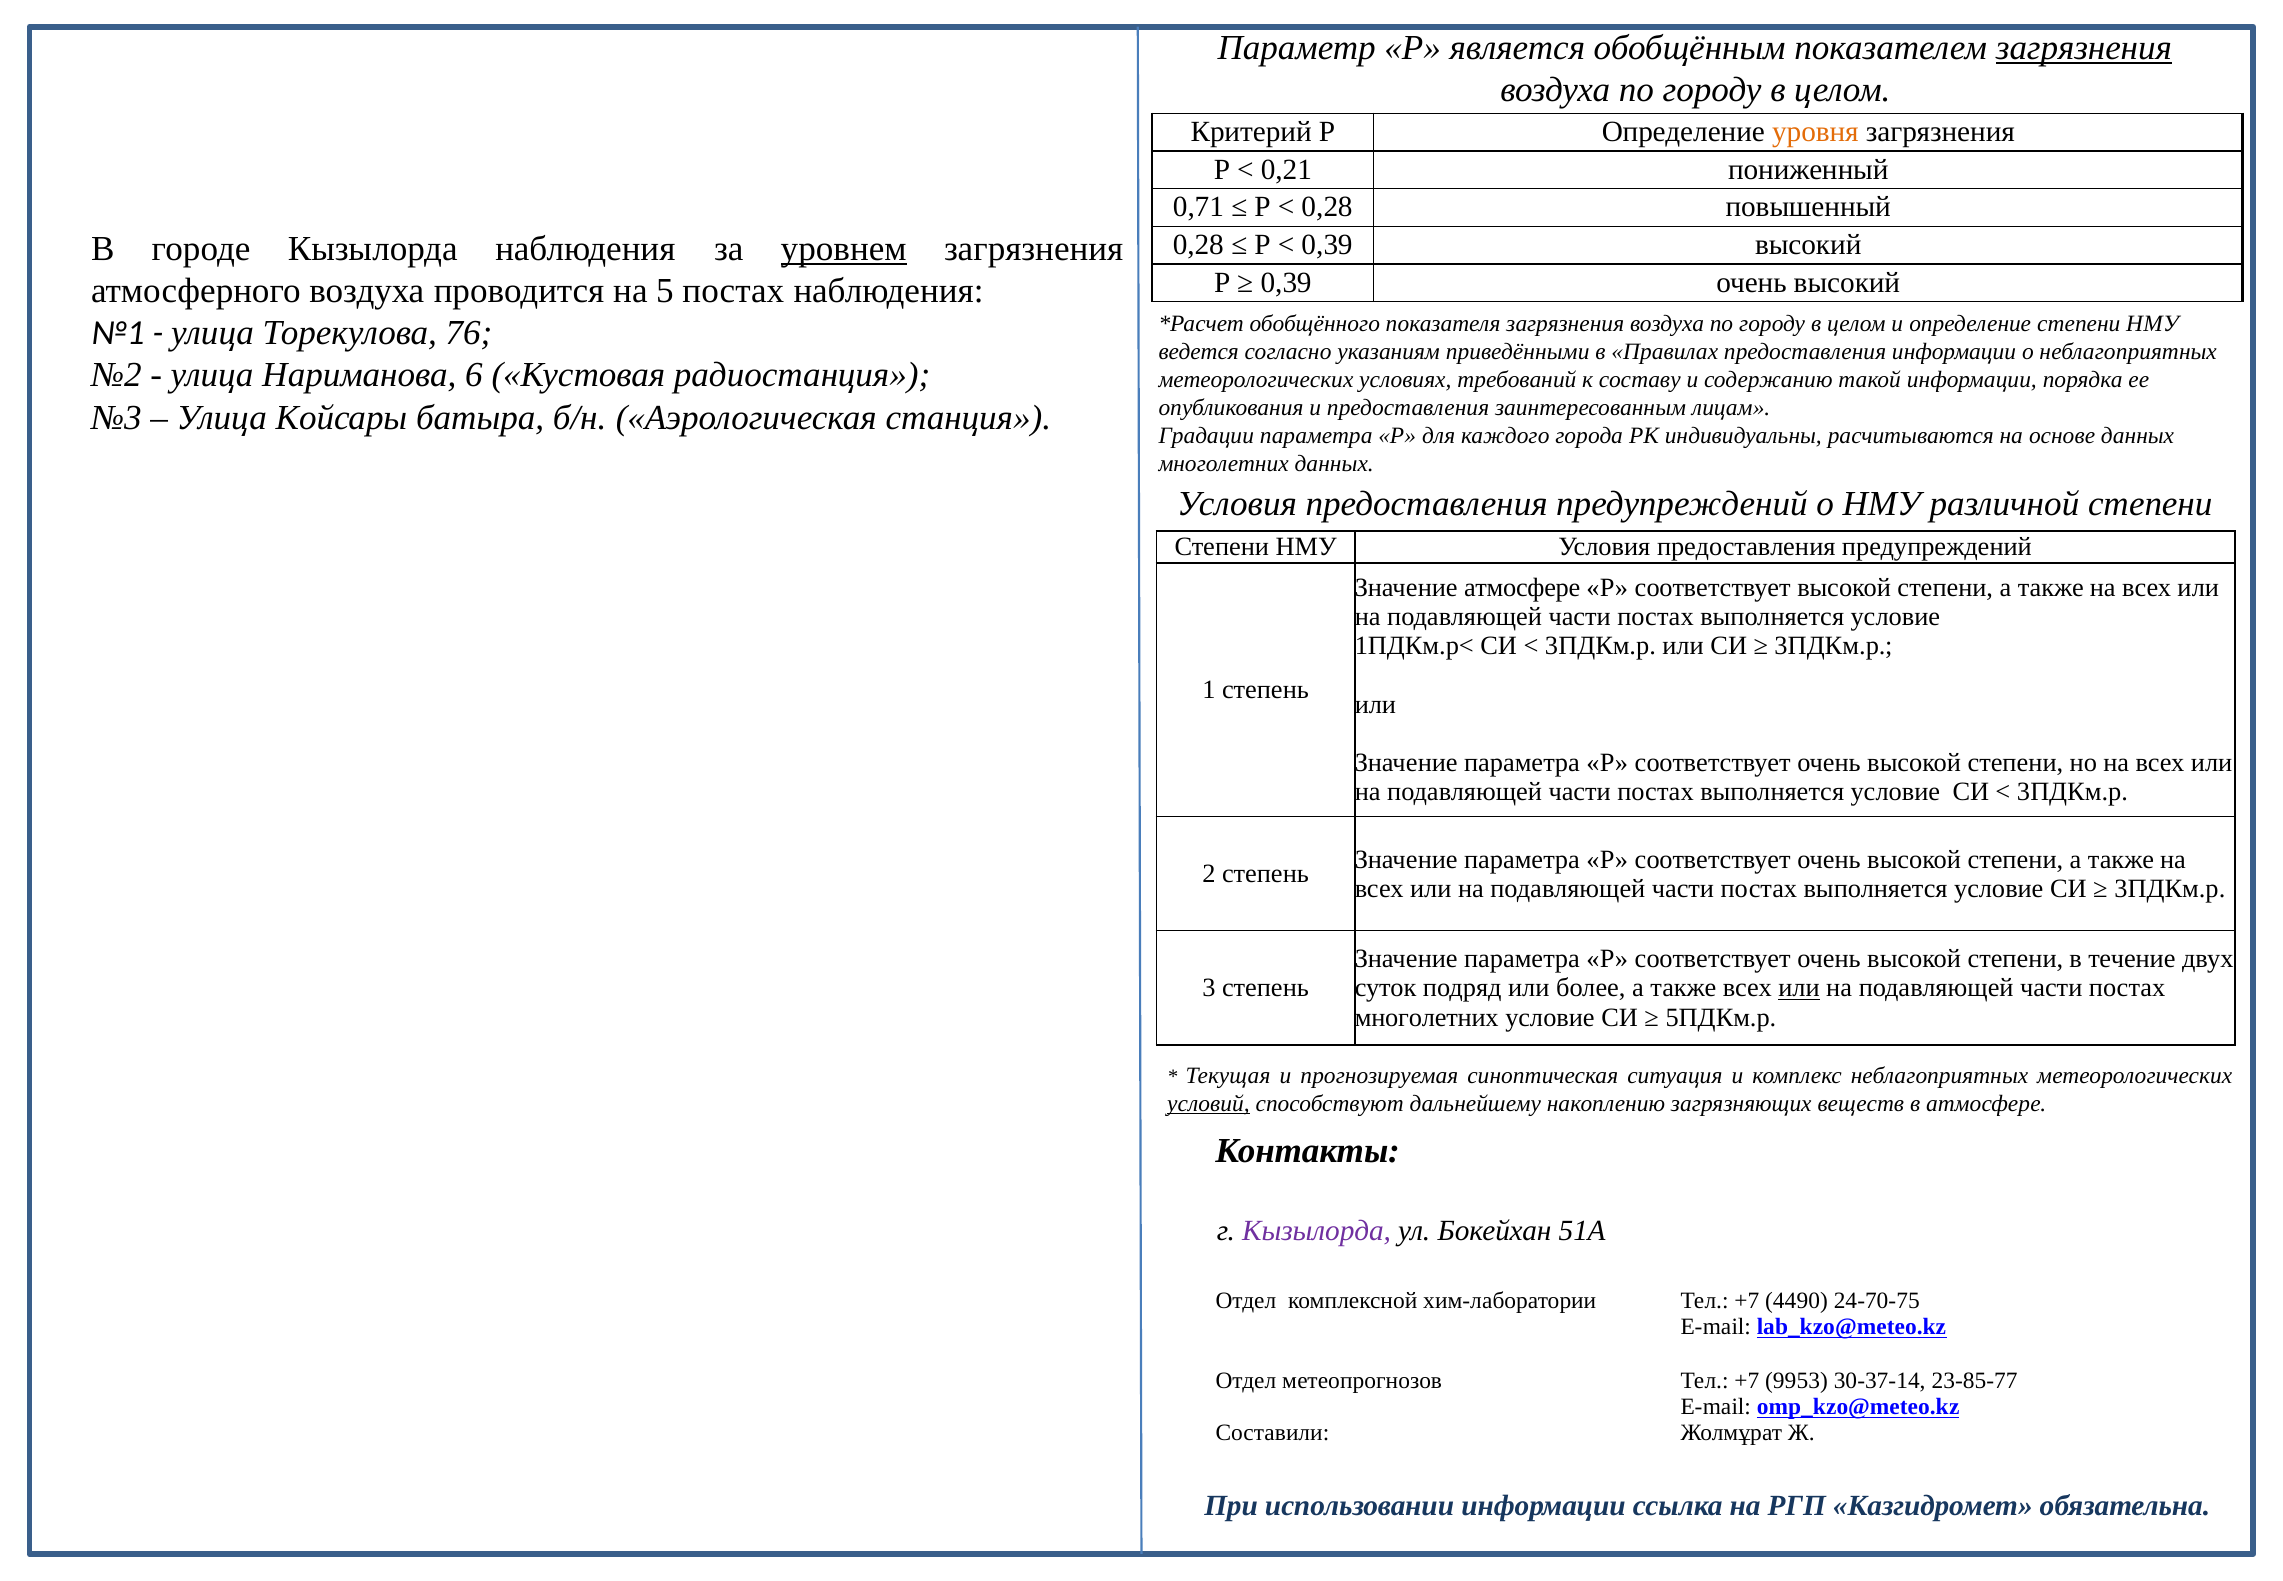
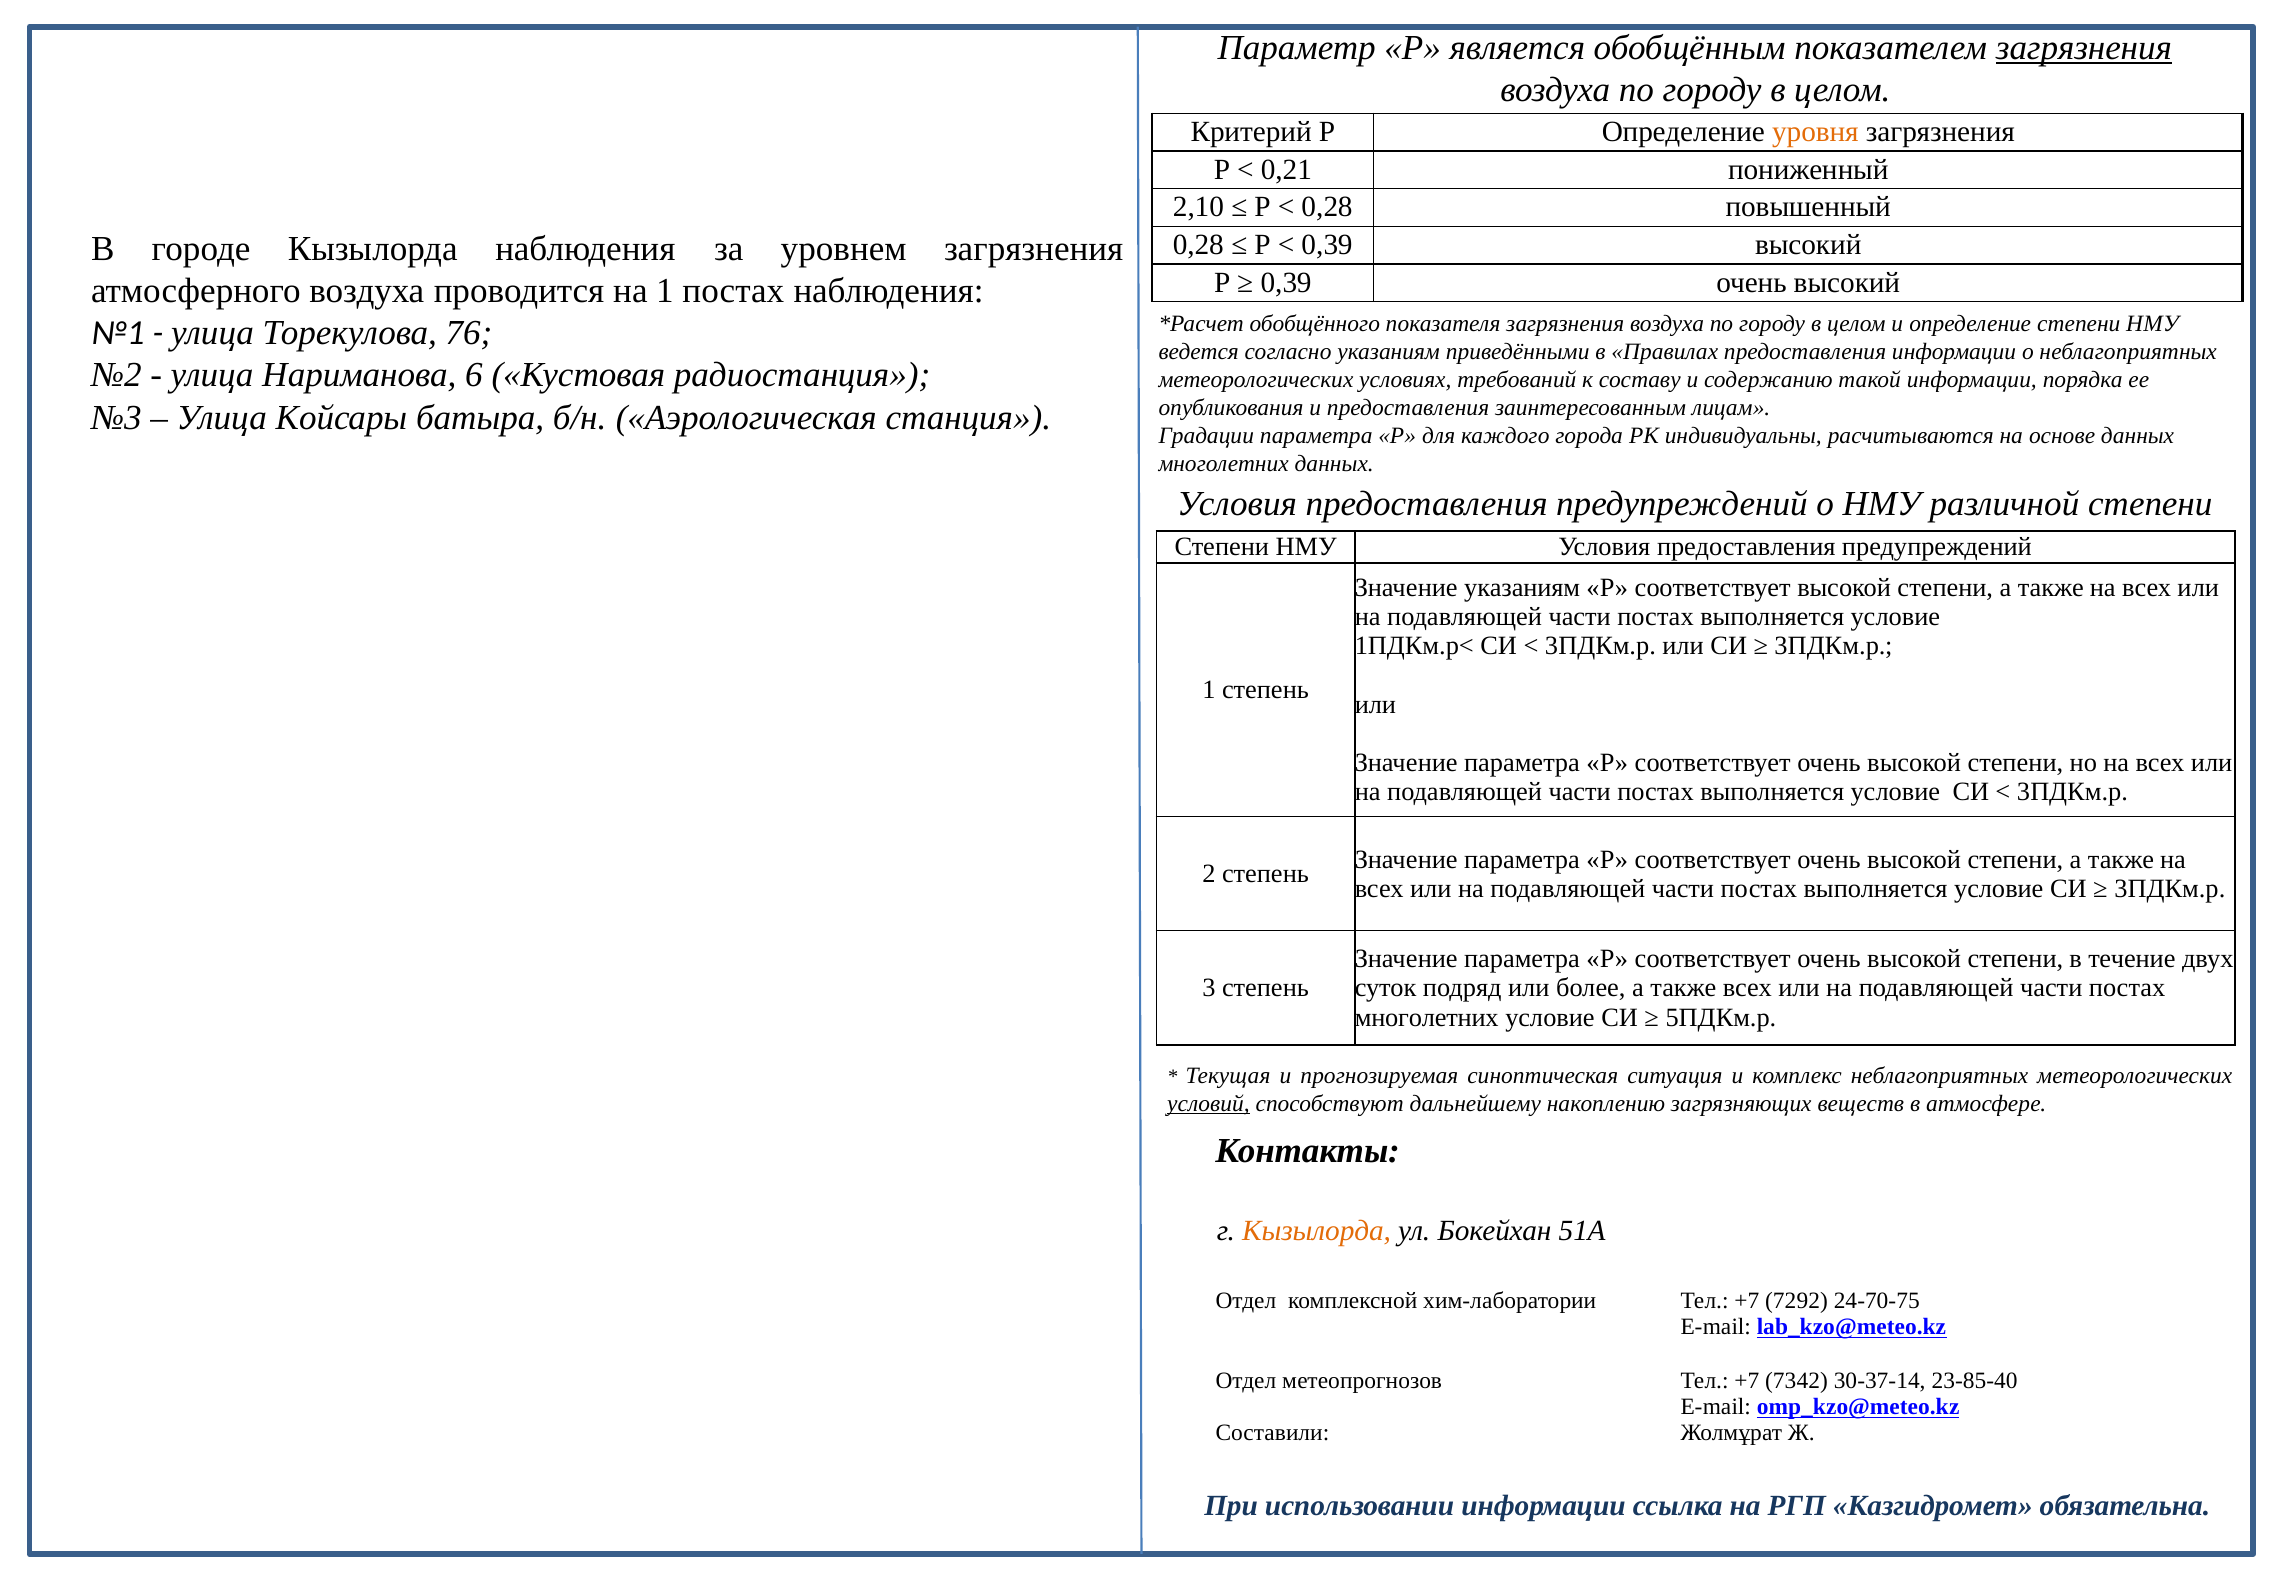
0,71: 0,71 -> 2,10
уровнем underline: present -> none
на 5: 5 -> 1
Значение атмосфере: атмосфере -> указаниям
или at (1799, 988) underline: present -> none
Кызылорда at (1317, 1231) colour: purple -> orange
4490: 4490 -> 7292
9953: 9953 -> 7342
23-85-77: 23-85-77 -> 23-85-40
